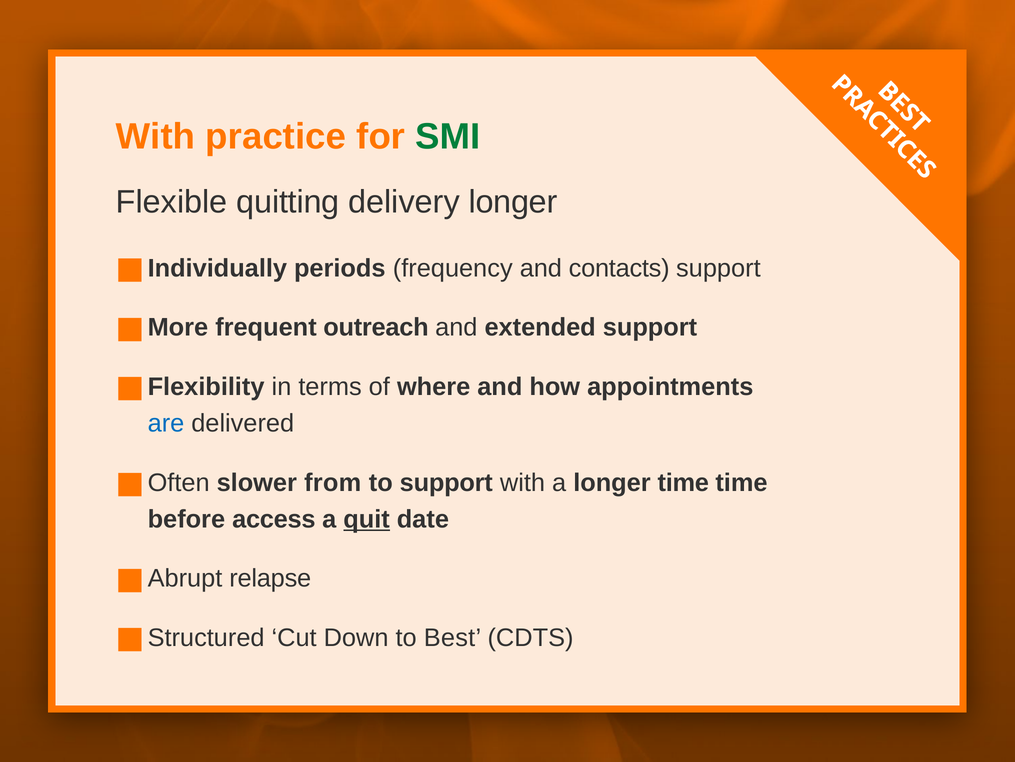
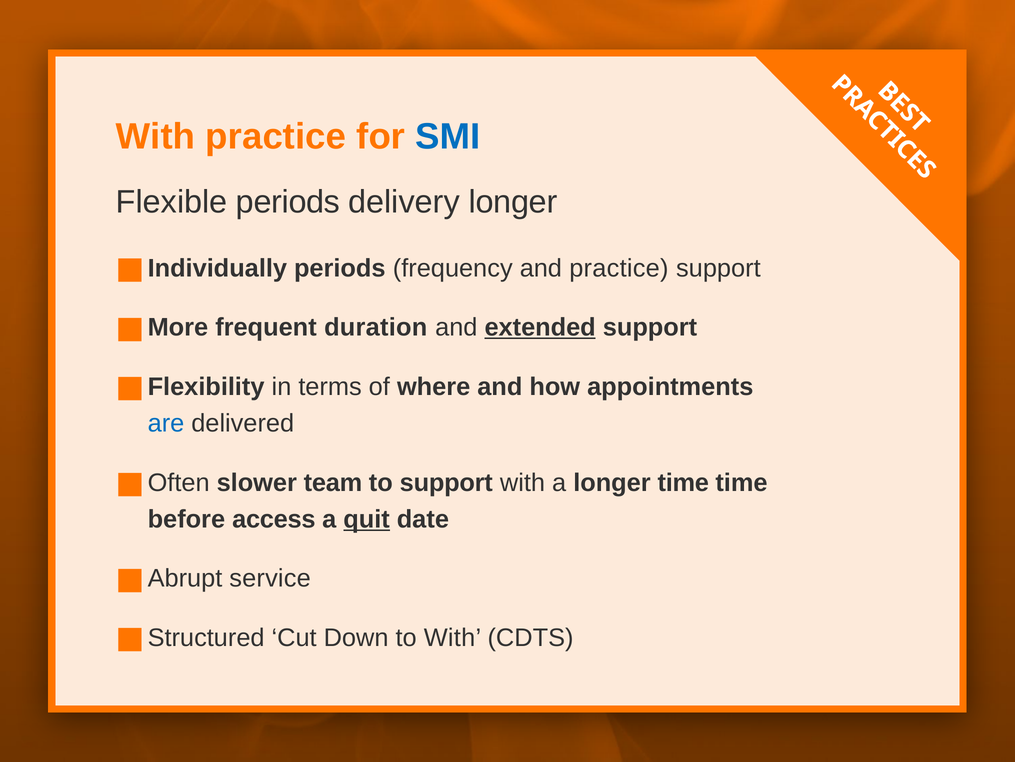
SMI colour: green -> blue
Flexible quitting: quitting -> periods
and contacts: contacts -> practice
outreach: outreach -> duration
extended underline: none -> present
from: from -> team
relapse: relapse -> service
to Best: Best -> With
